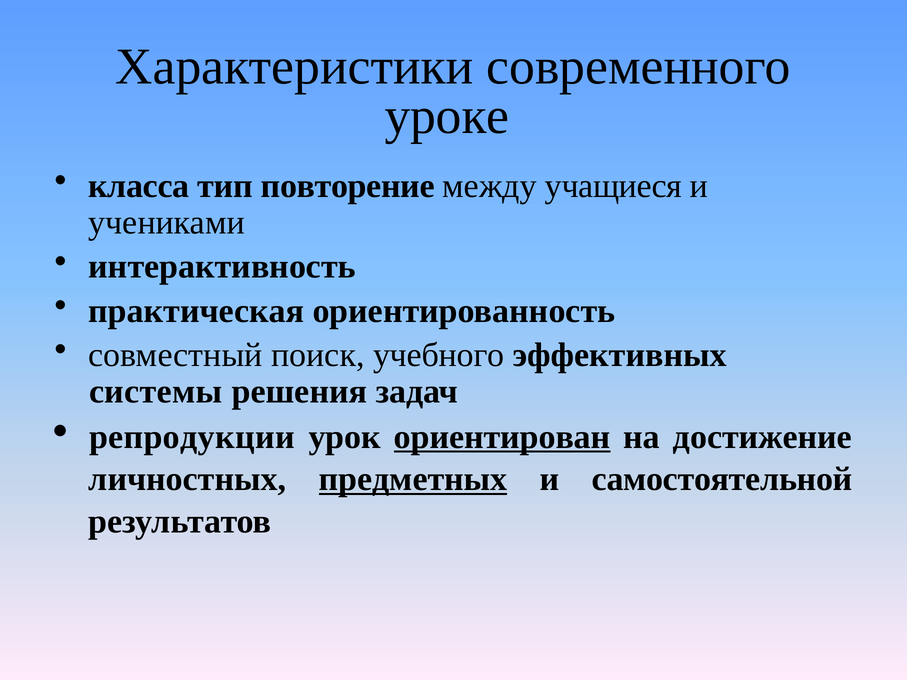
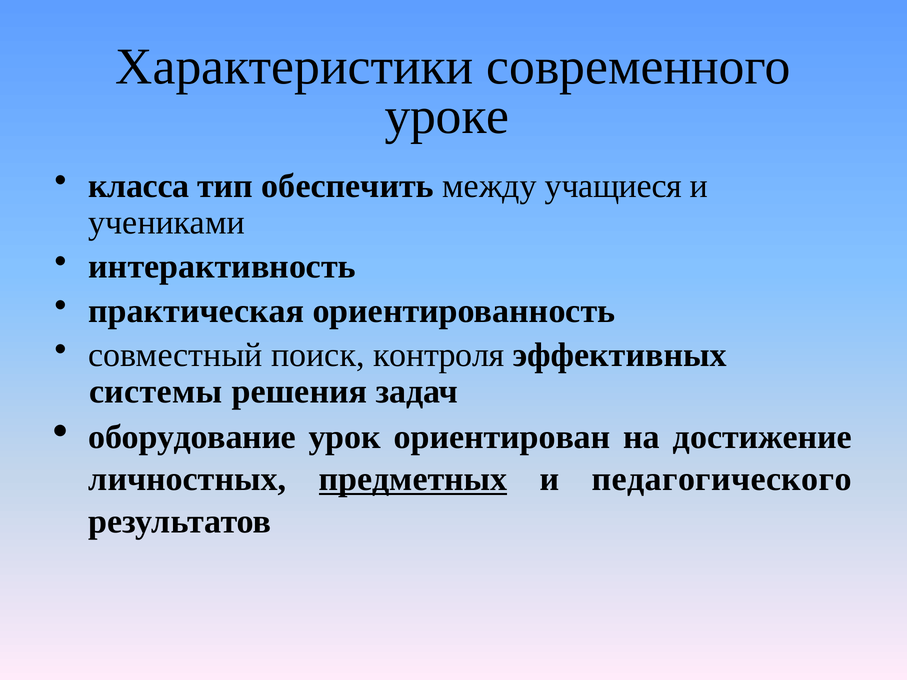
повторение: повторение -> обеспечить
учебного: учебного -> контроля
репродукции: репродукции -> оборудование
ориентирован underline: present -> none
самостоятельной: самостоятельной -> педагогического
